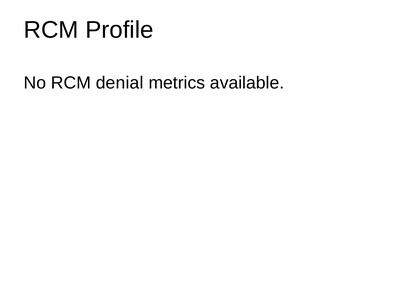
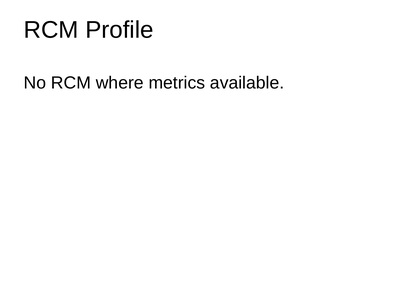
denial: denial -> where
